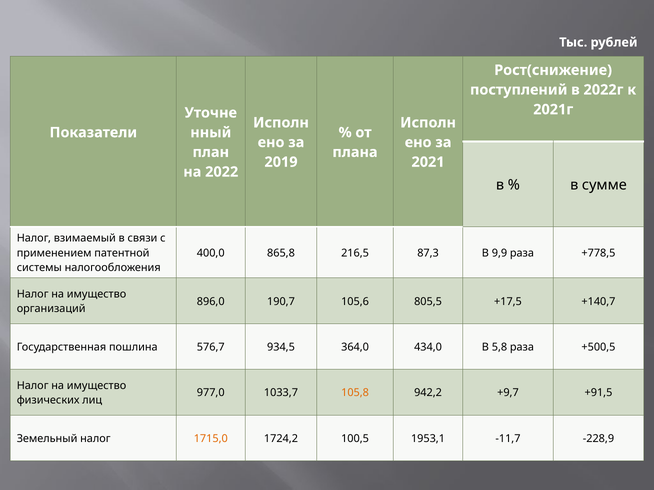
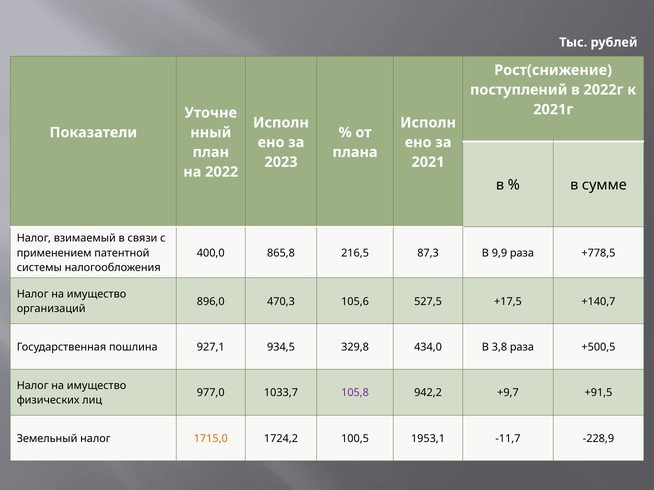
2019: 2019 -> 2023
190,7: 190,7 -> 470,3
805,5: 805,5 -> 527,5
576,7: 576,7 -> 927,1
364,0: 364,0 -> 329,8
5,8: 5,8 -> 3,8
105,8 colour: orange -> purple
